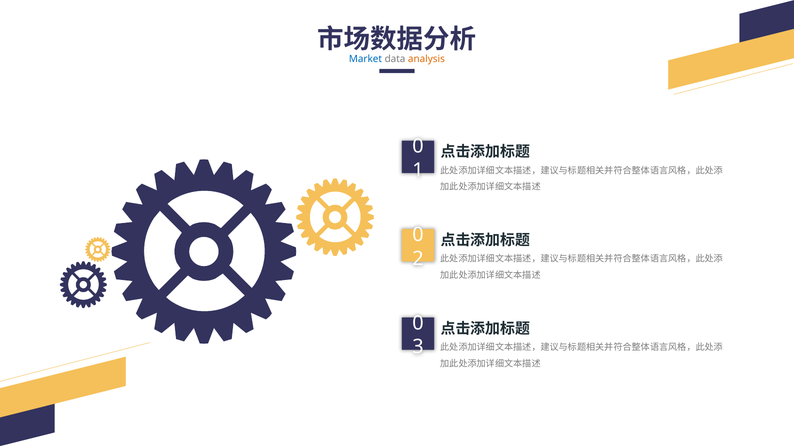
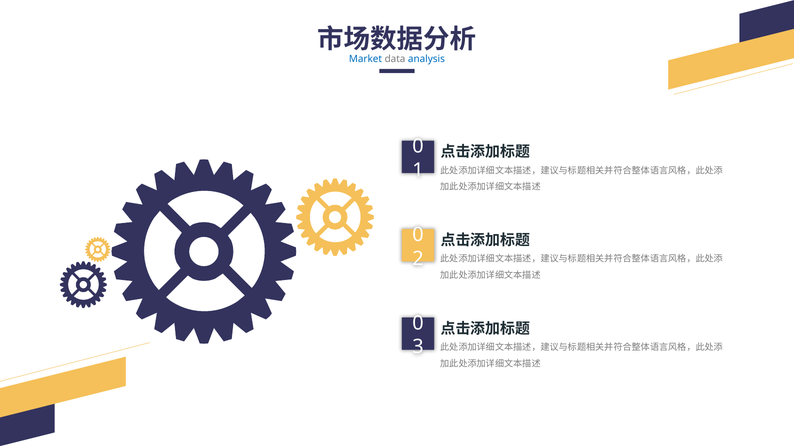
analysis colour: orange -> blue
